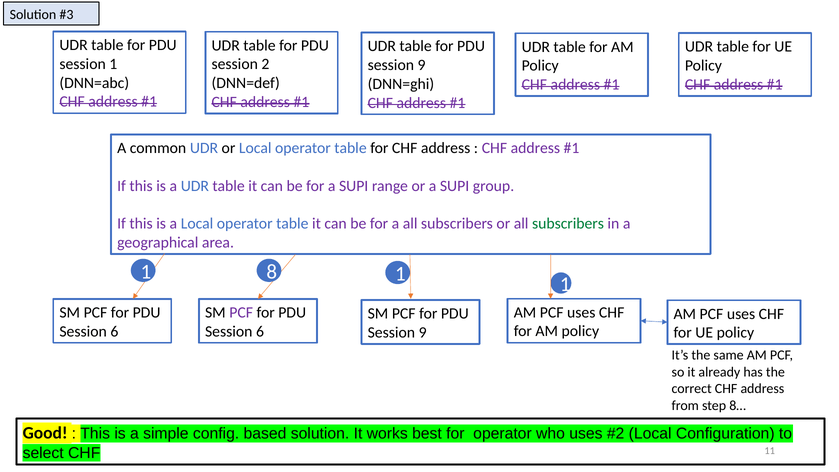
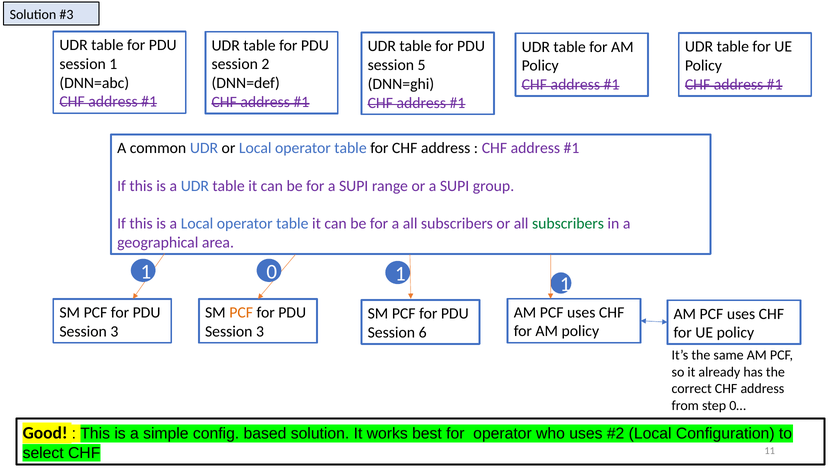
9 at (422, 65): 9 -> 5
8: 8 -> 0
PCF at (241, 313) colour: purple -> orange
6 at (114, 331): 6 -> 3
6 at (260, 331): 6 -> 3
9 at (423, 333): 9 -> 6
8…: 8… -> 0…
